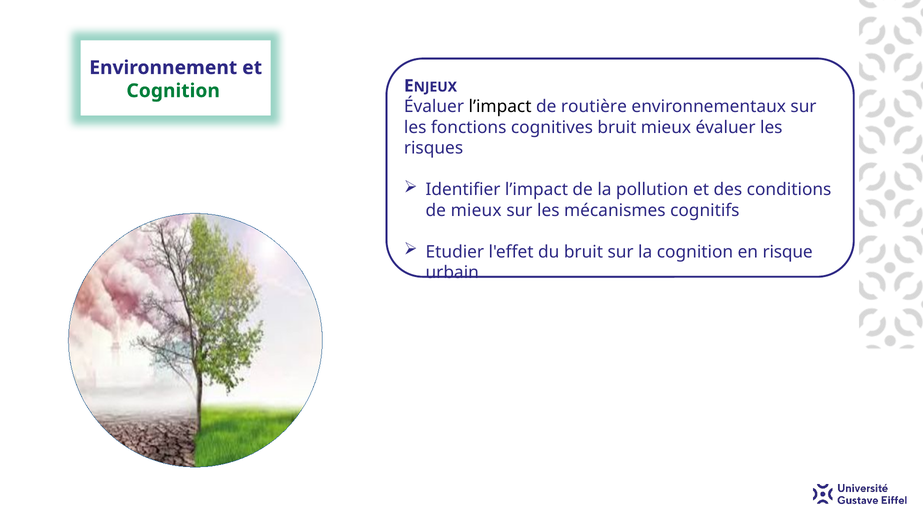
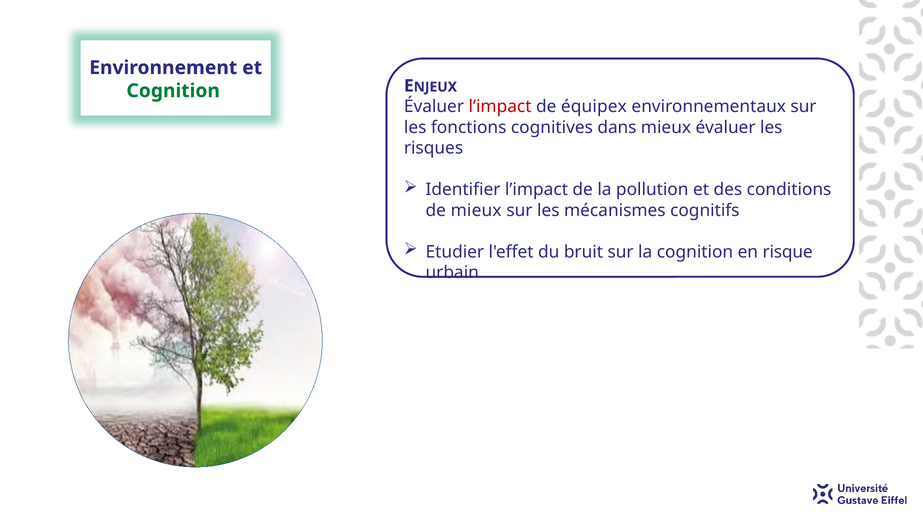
l’impact at (500, 107) colour: black -> red
routière: routière -> équipex
cognitives bruit: bruit -> dans
